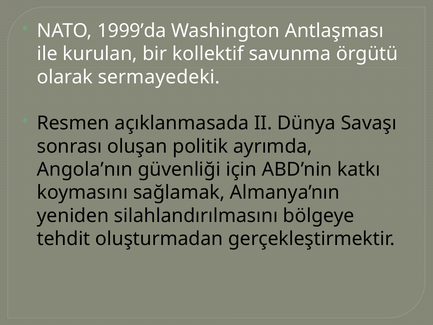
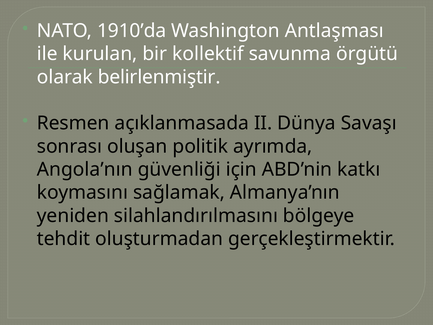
1999’da: 1999’da -> 1910’da
sermayedeki: sermayedeki -> belirlenmiştir
